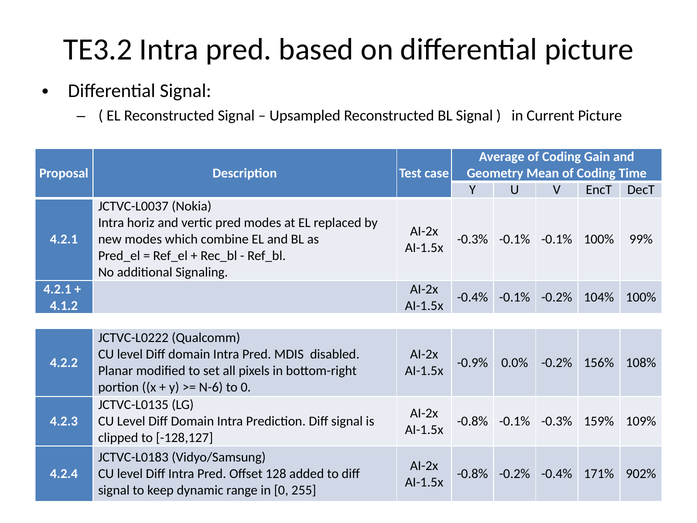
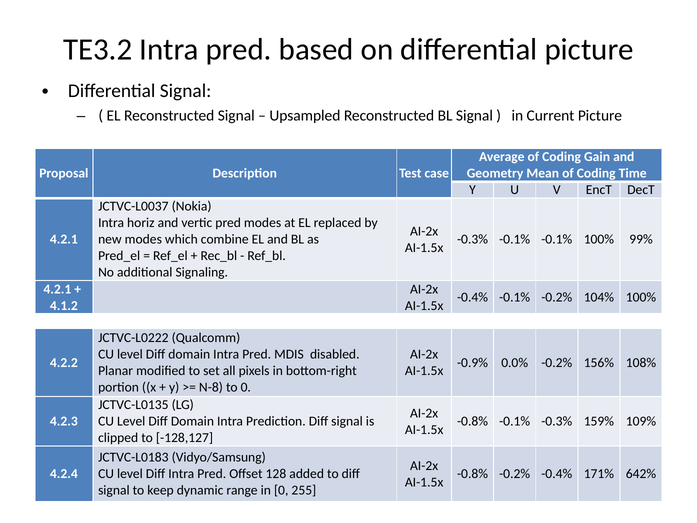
N-6: N-6 -> N-8
902%: 902% -> 642%
